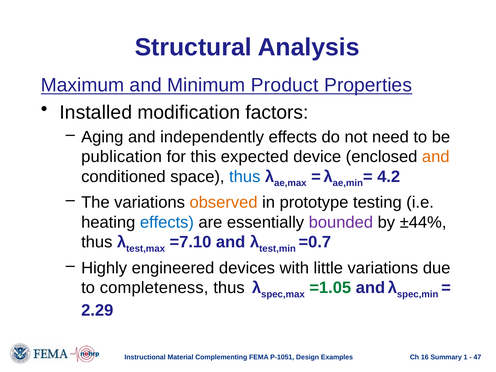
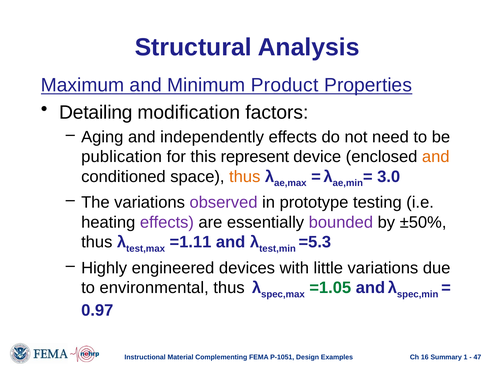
Installed: Installed -> Detailing
expected: expected -> represent
thus at (245, 177) colour: blue -> orange
4.2: 4.2 -> 3.0
observed colour: orange -> purple
effects at (167, 222) colour: blue -> purple
±44%: ±44% -> ±50%
=7.10: =7.10 -> =1.11
=0.7: =0.7 -> =5.3
completeness: completeness -> environmental
2.29: 2.29 -> 0.97
